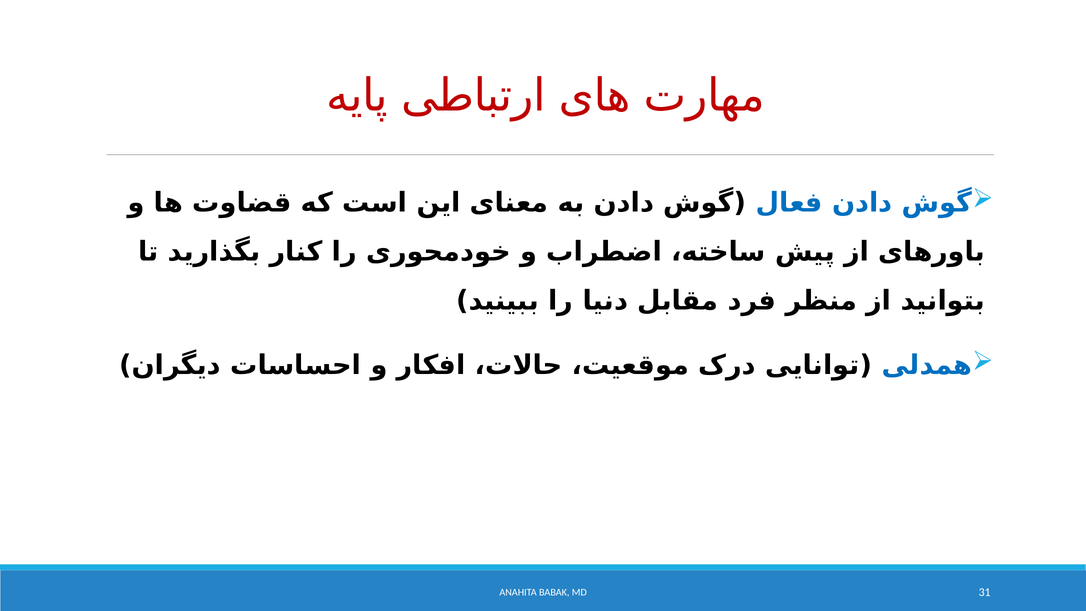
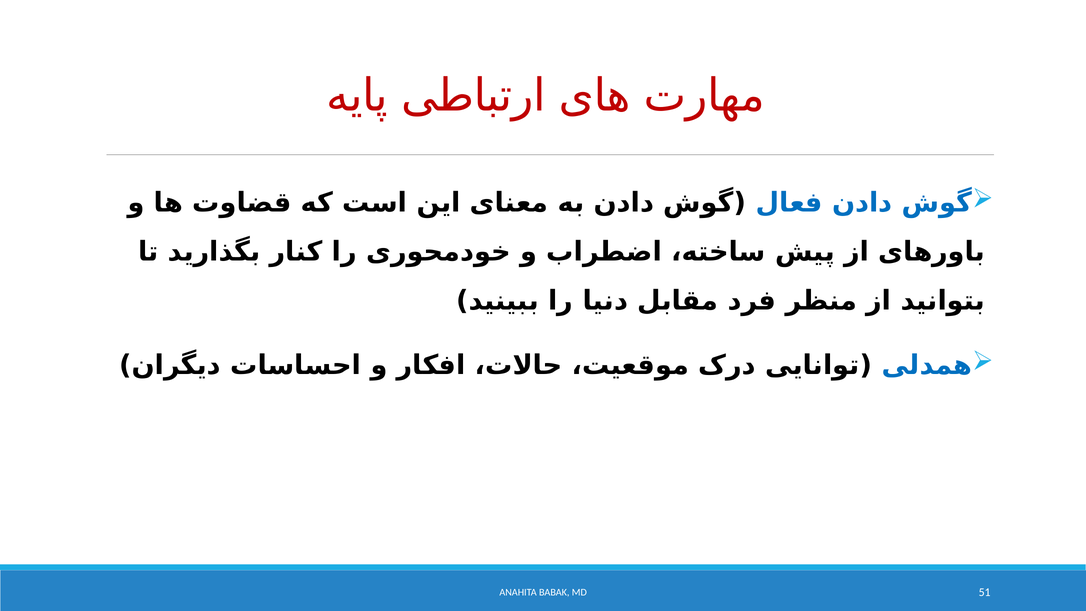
31: 31 -> 51
